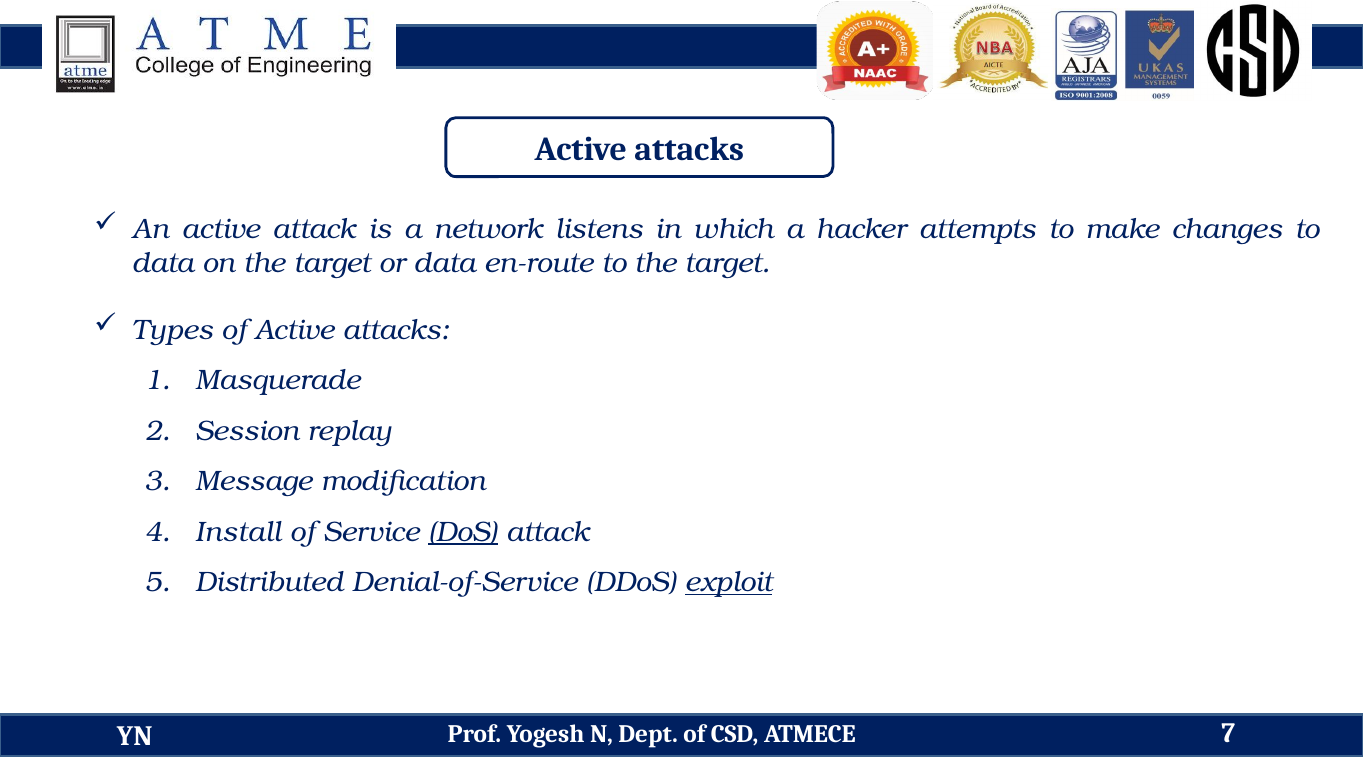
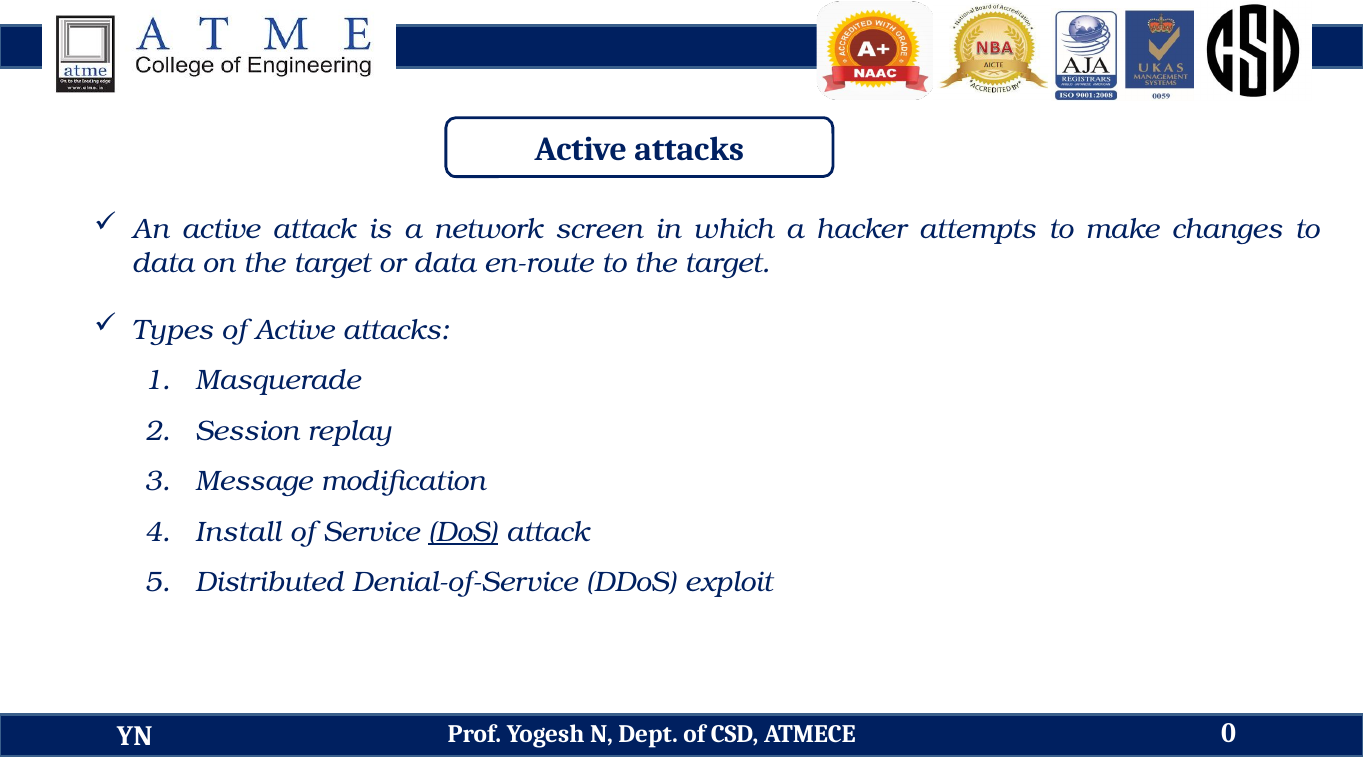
listens: listens -> screen
exploit underline: present -> none
7: 7 -> 0
